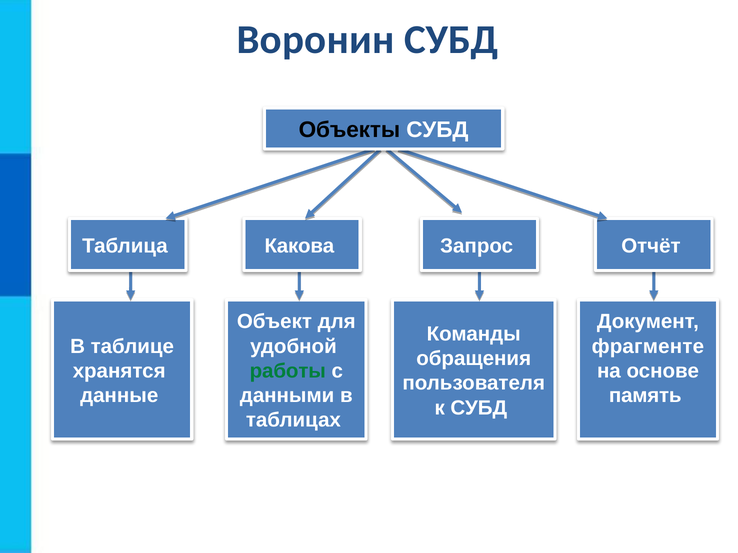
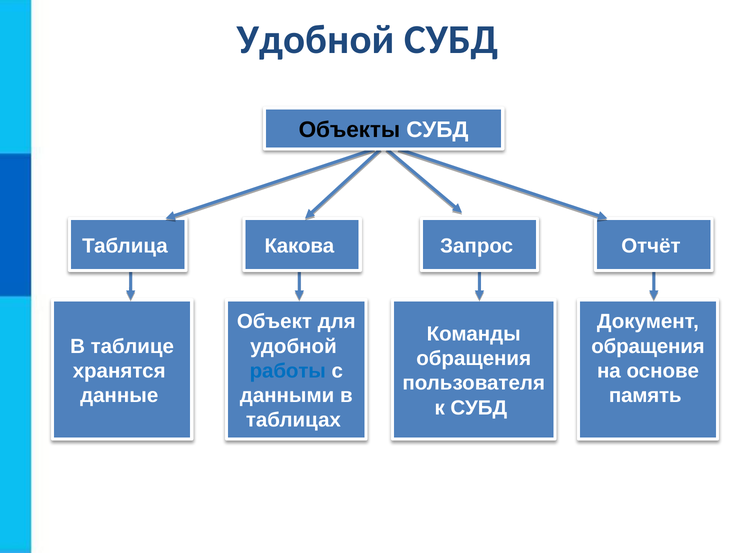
Воронин at (316, 40): Воронин -> Удобной
фрагменте at (648, 347): фрагменте -> обращения
работы colour: green -> blue
